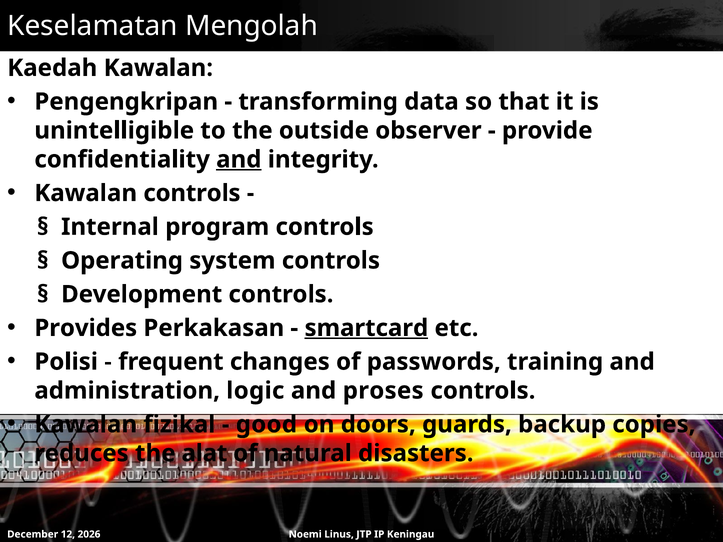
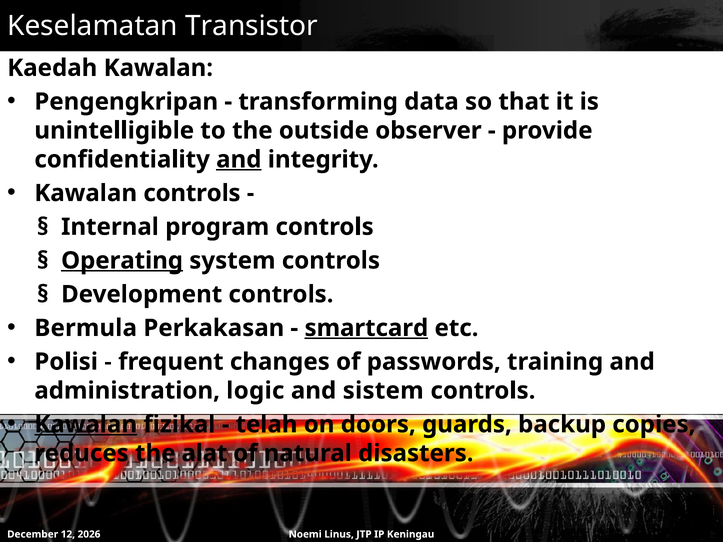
Mengolah: Mengolah -> Transistor
Operating underline: none -> present
Provides: Provides -> Bermula
proses: proses -> sistem
Kawalan at (86, 425) underline: none -> present
good: good -> telah
